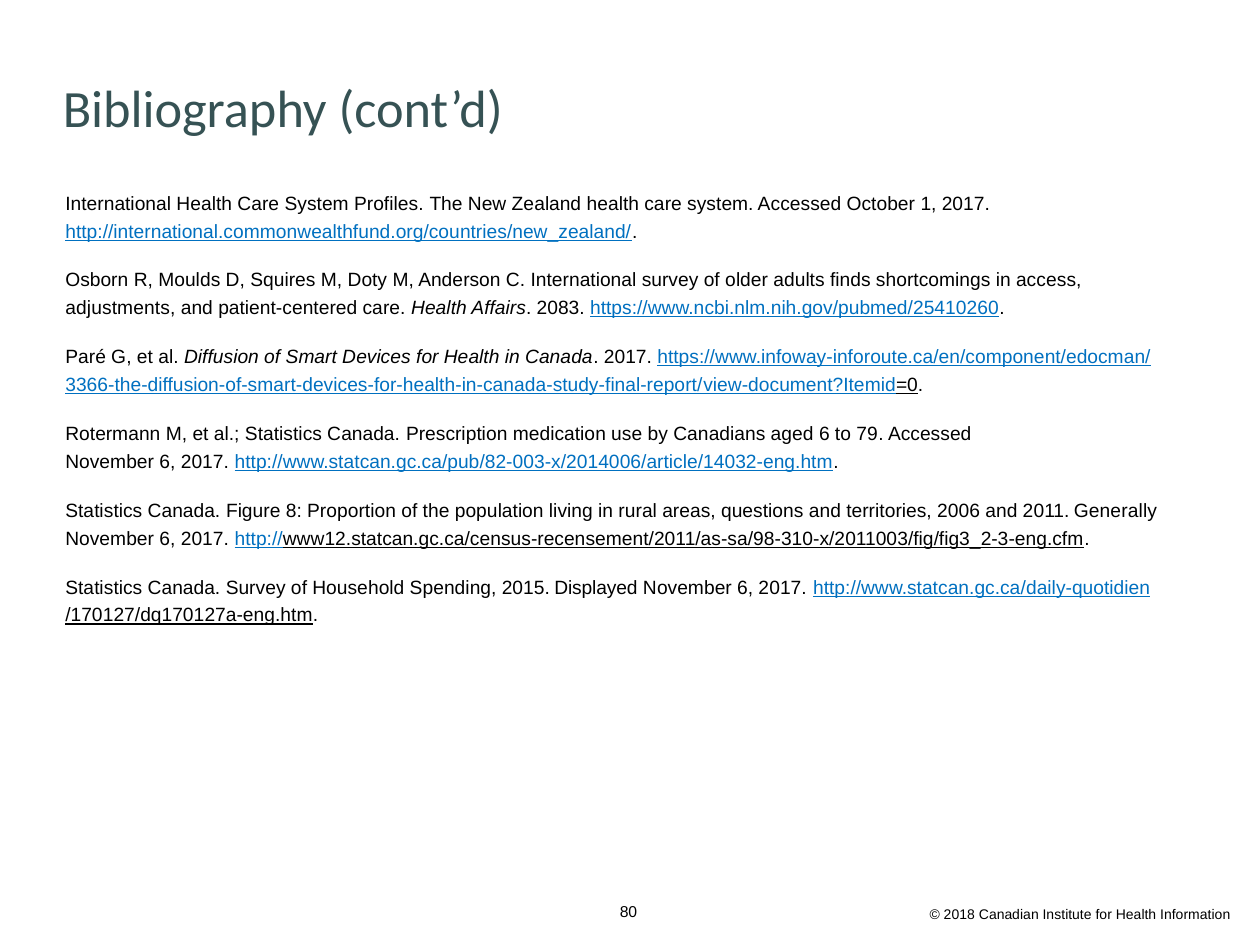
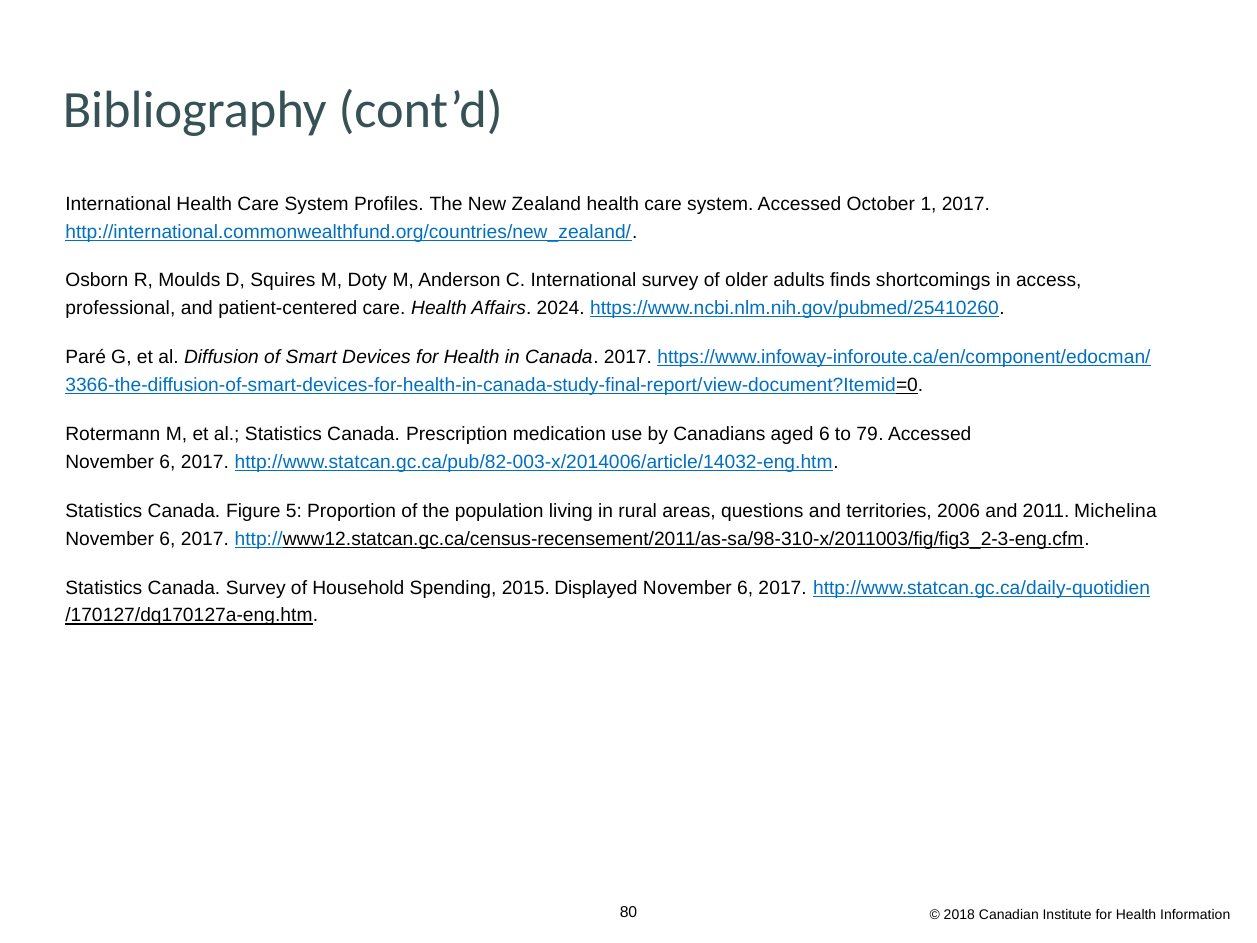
adjustments: adjustments -> professional
2083: 2083 -> 2024
8: 8 -> 5
Generally: Generally -> Michelina
